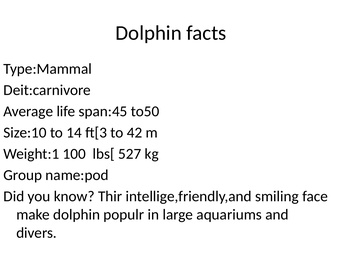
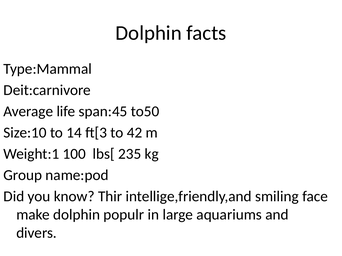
527: 527 -> 235
